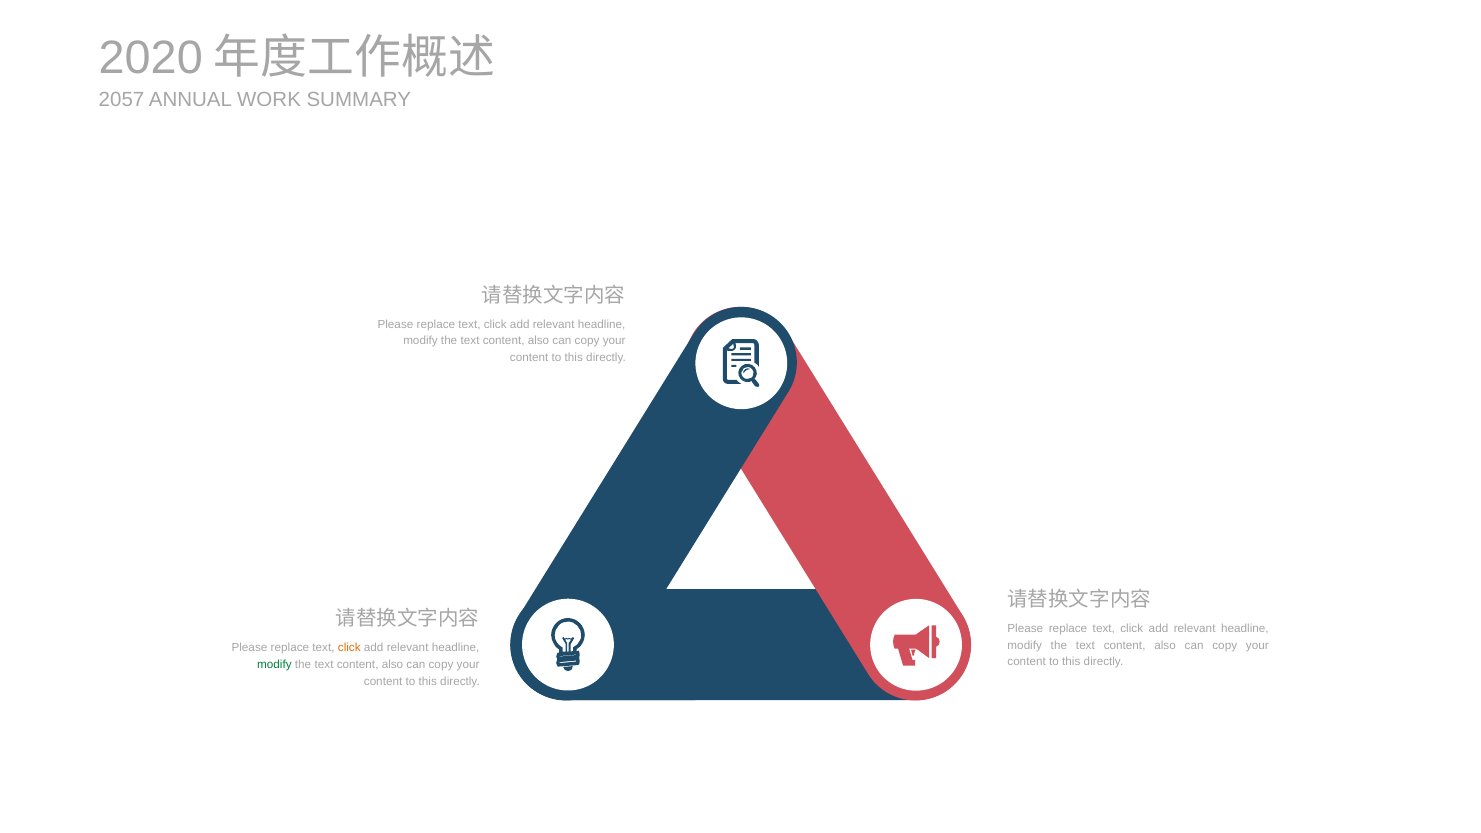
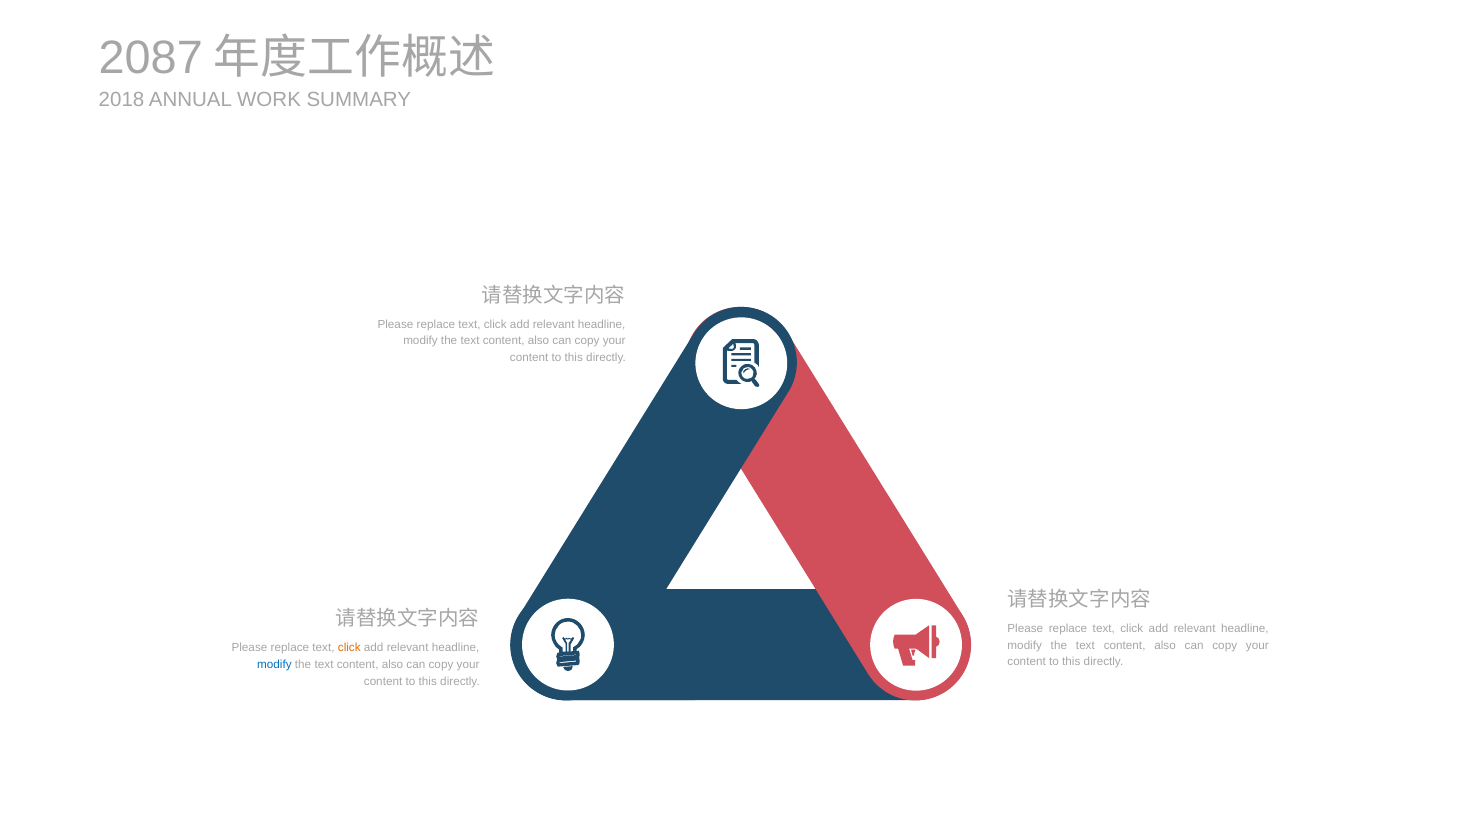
2020: 2020 -> 2087
2057: 2057 -> 2018
modify at (274, 665) colour: green -> blue
